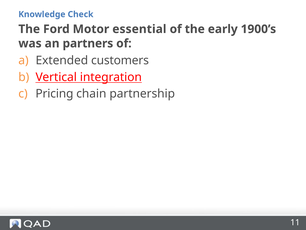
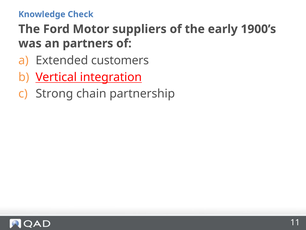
essential: essential -> suppliers
Pricing: Pricing -> Strong
